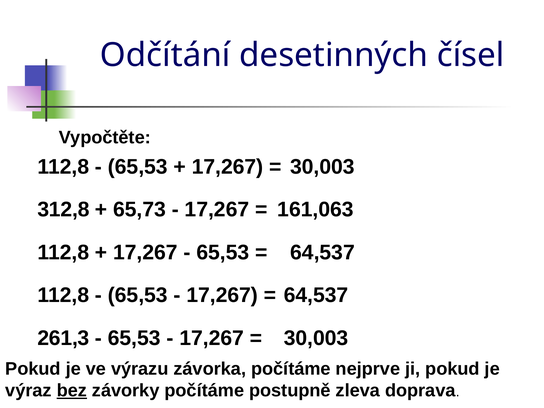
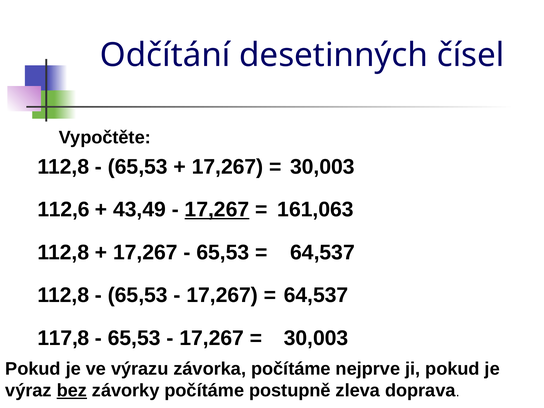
312,8: 312,8 -> 112,6
65,73: 65,73 -> 43,49
17,267 at (217, 210) underline: none -> present
261,3: 261,3 -> 117,8
